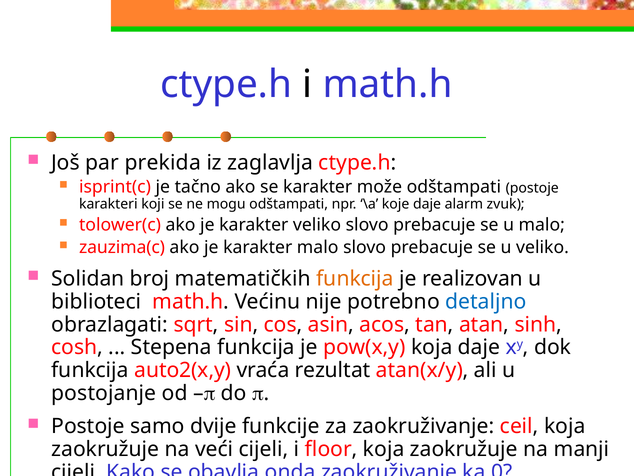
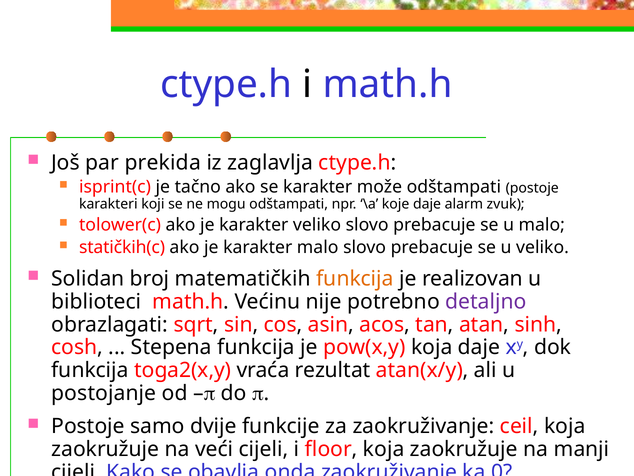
zauzima(c: zauzima(c -> statičkih(c
detaljno colour: blue -> purple
auto2(x,y: auto2(x,y -> toga2(x,y
